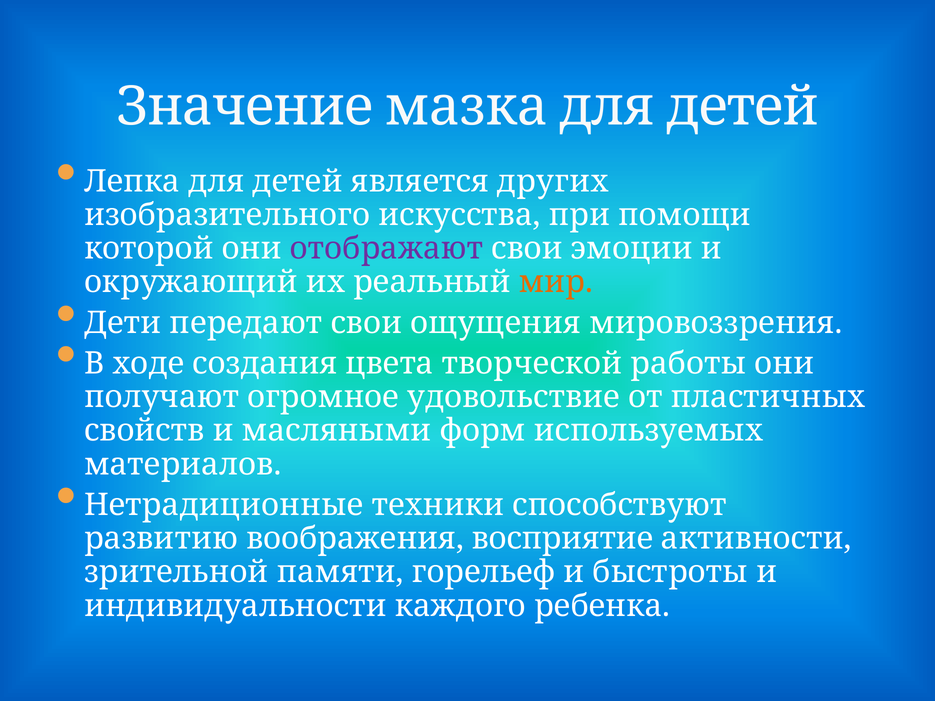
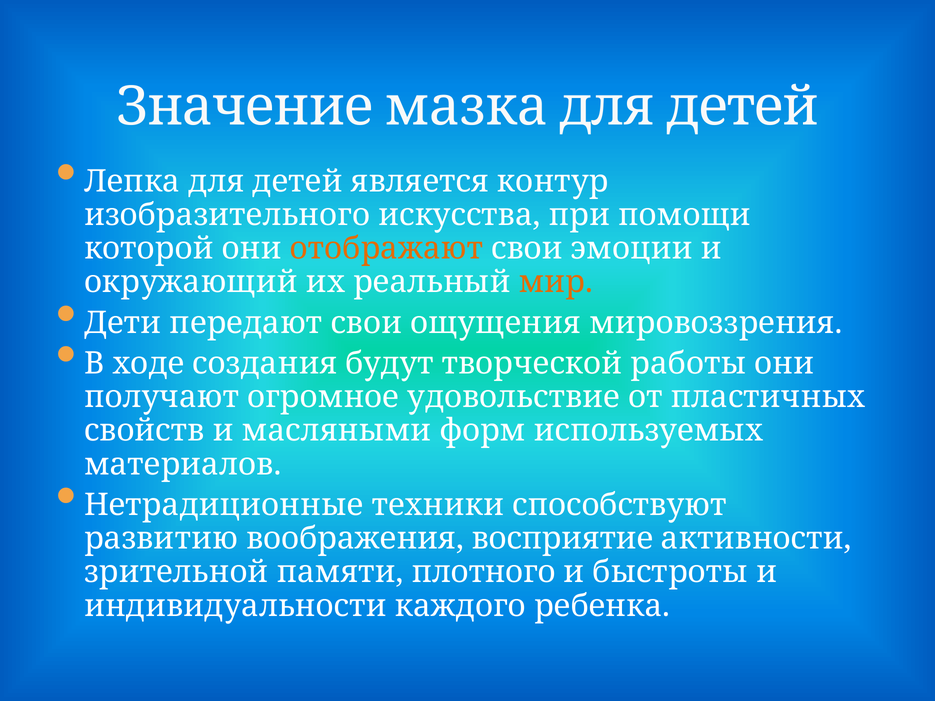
других: других -> контур
отображают colour: purple -> orange
цвета: цвета -> будут
горельеф: горельеф -> плотного
